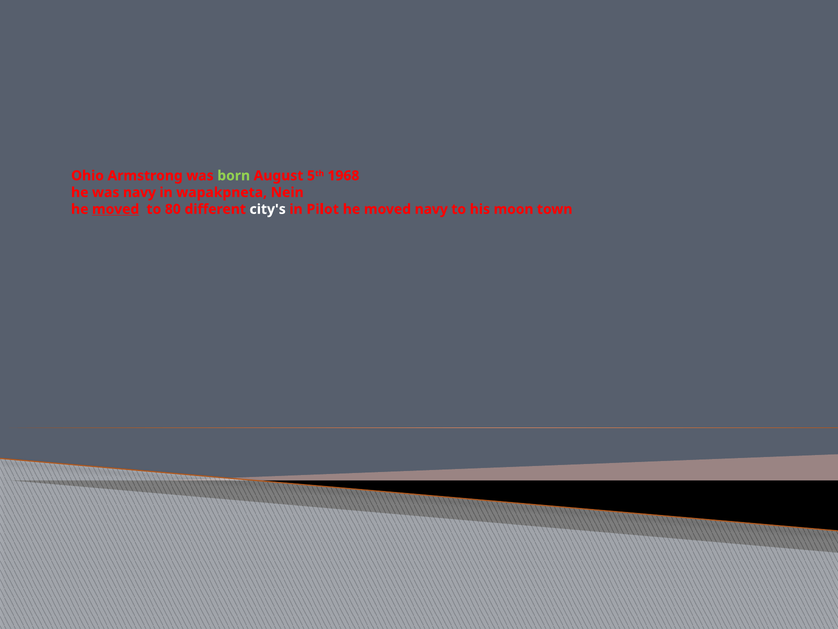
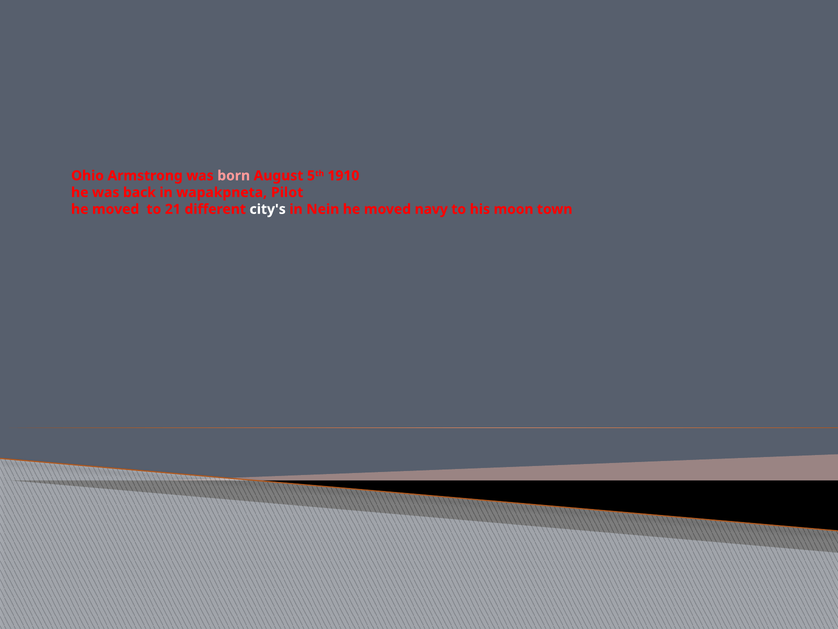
born colour: light green -> pink
1968: 1968 -> 1910
was navy: navy -> back
Nein: Nein -> Pilot
moved at (116, 209) underline: present -> none
80: 80 -> 21
Pilot: Pilot -> Nein
